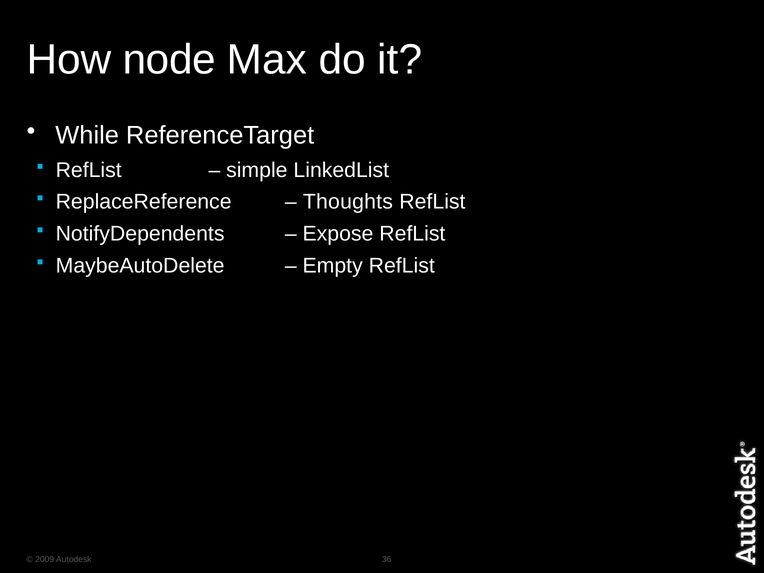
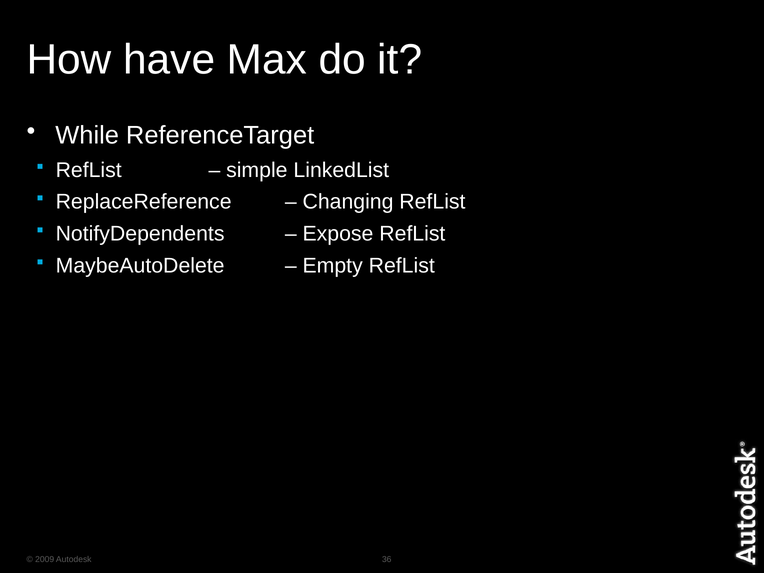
node: node -> have
Thoughts: Thoughts -> Changing
